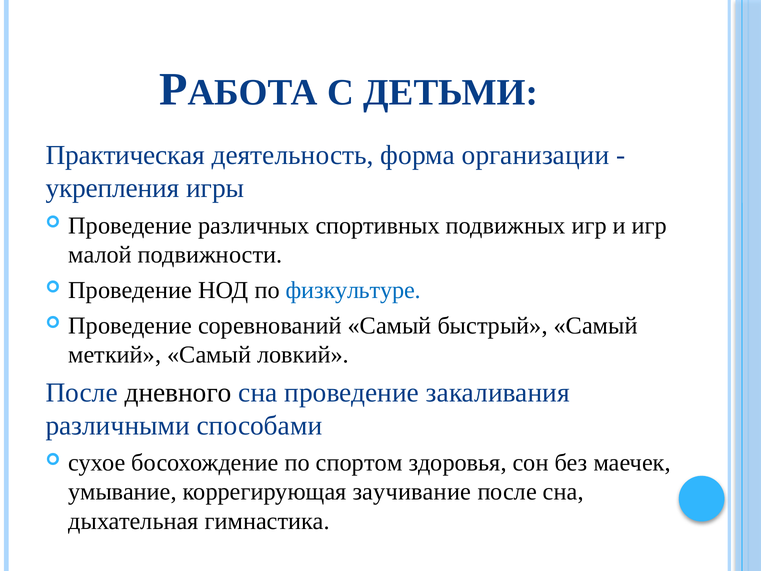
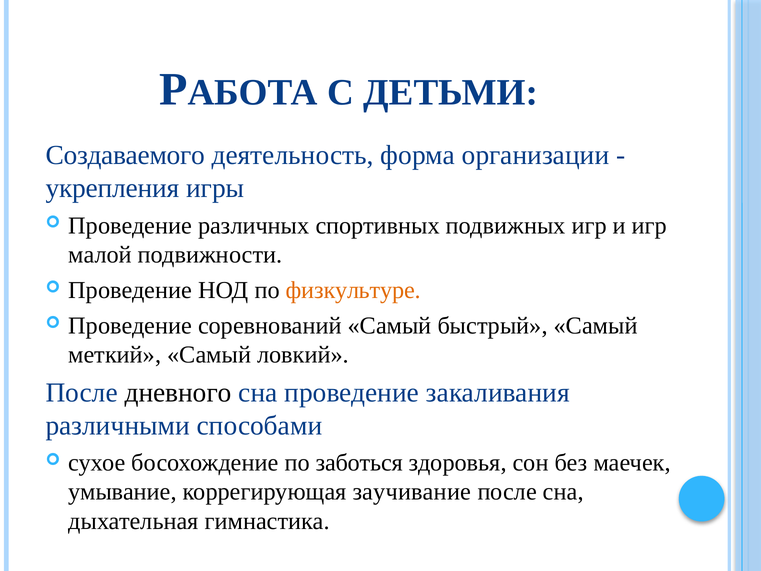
Практическая: Практическая -> Создаваемого
физкультуре colour: blue -> orange
спортом: спортом -> заботься
